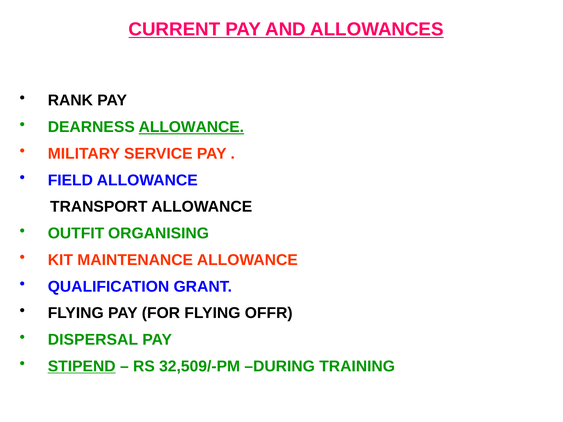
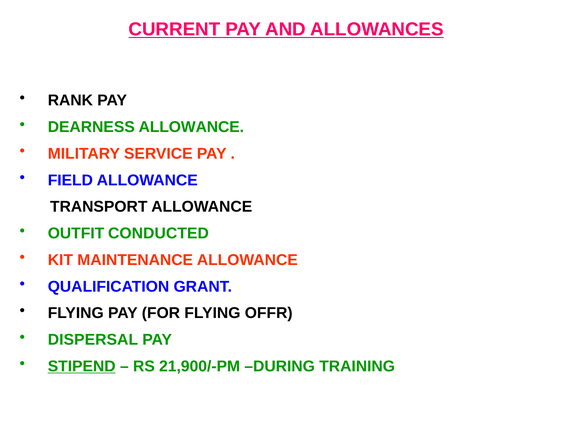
ALLOWANCE at (191, 127) underline: present -> none
ORGANISING: ORGANISING -> CONDUCTED
32,509/-PM: 32,509/-PM -> 21,900/-PM
